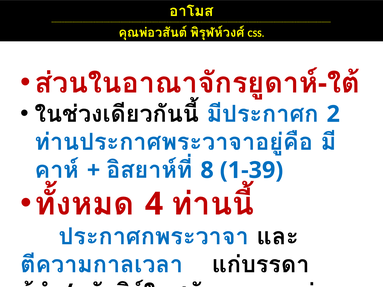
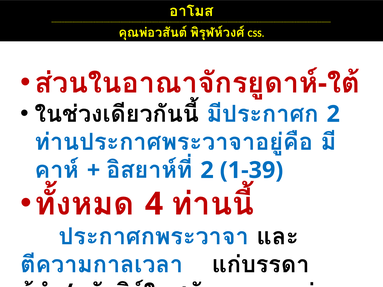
8 at (207, 170): 8 -> 2
